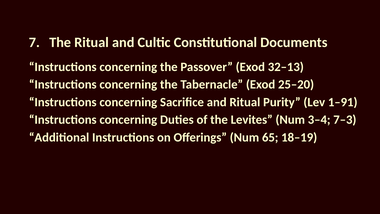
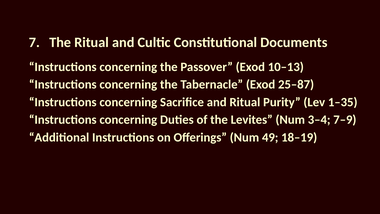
32–13: 32–13 -> 10–13
25–20: 25–20 -> 25–87
1–91: 1–91 -> 1–35
7–3: 7–3 -> 7–9
65: 65 -> 49
